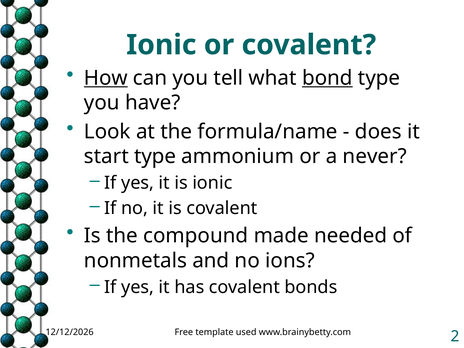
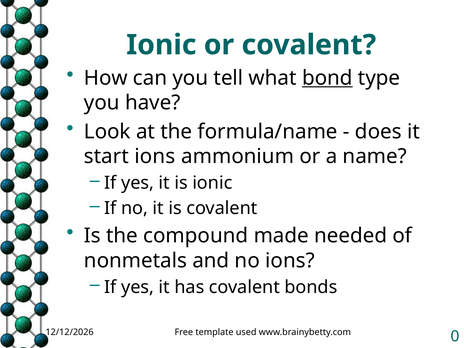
How underline: present -> none
start type: type -> ions
never: never -> name
2: 2 -> 0
